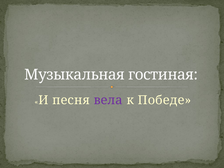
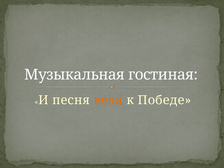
вела colour: purple -> orange
